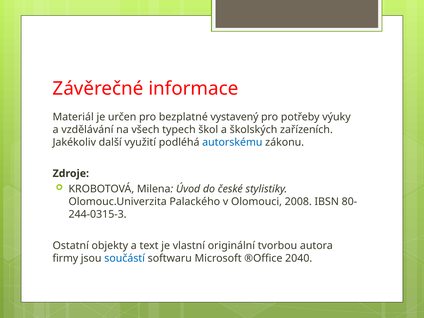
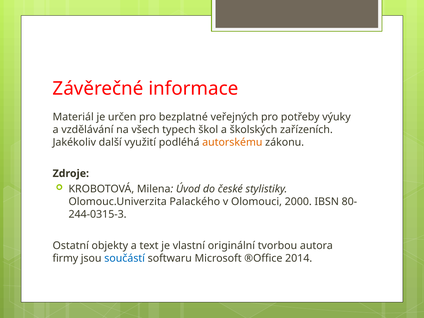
vystavený: vystavený -> veřejných
autorskému colour: blue -> orange
2008: 2008 -> 2000
2040: 2040 -> 2014
